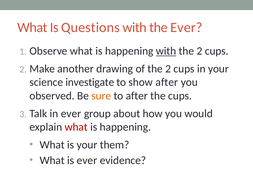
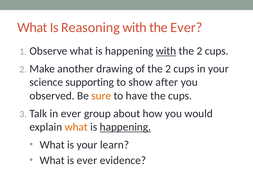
Questions: Questions -> Reasoning
investigate: investigate -> supporting
to after: after -> have
what at (76, 127) colour: red -> orange
happening at (125, 127) underline: none -> present
them: them -> learn
